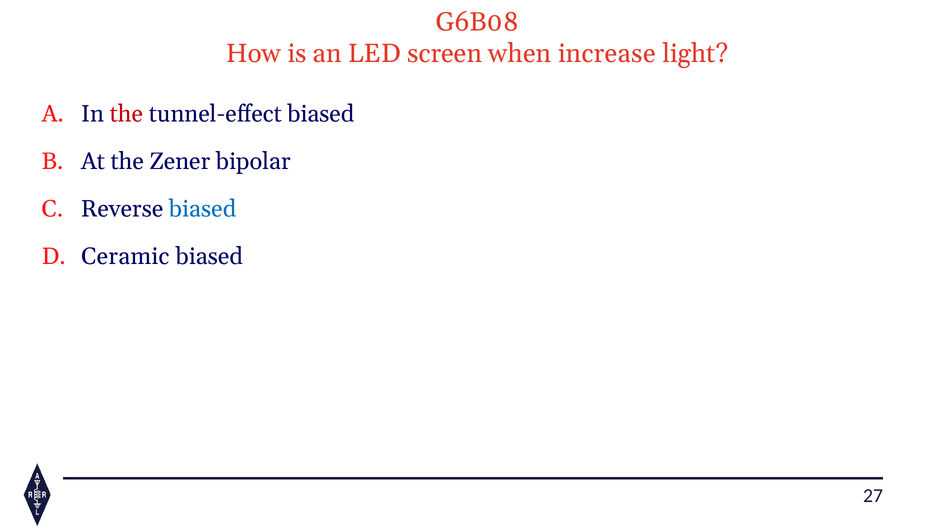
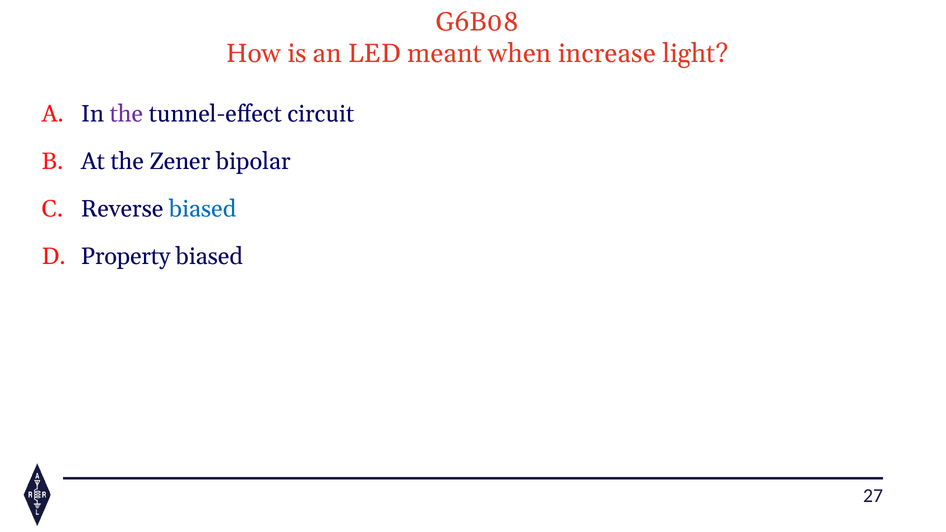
screen: screen -> meant
the at (126, 114) colour: red -> purple
tunnel-effect biased: biased -> circuit
Ceramic: Ceramic -> Property
